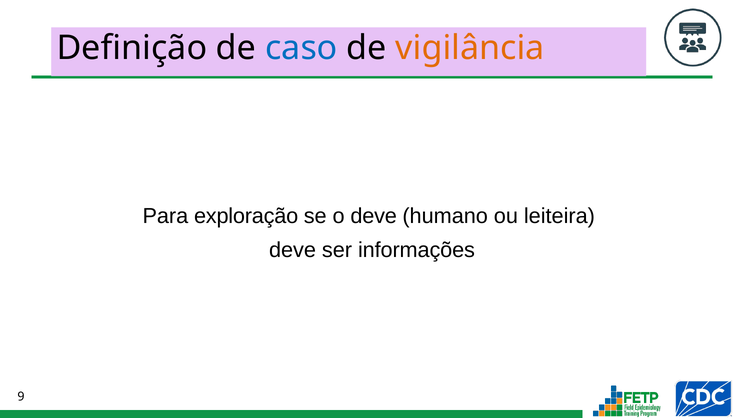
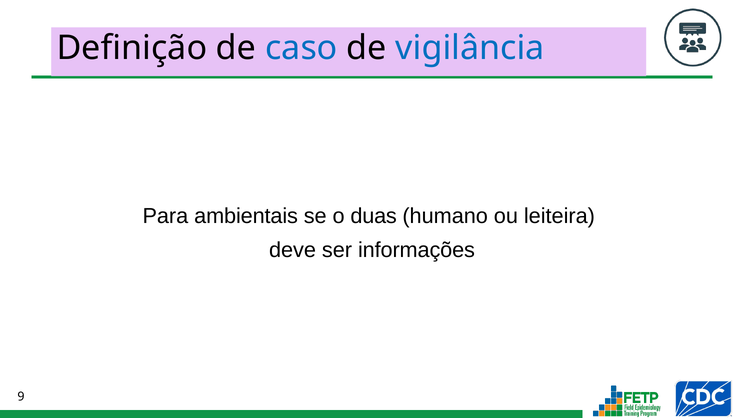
vigilância colour: orange -> blue
exploração: exploração -> ambientais
o deve: deve -> duas
